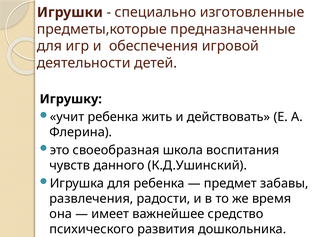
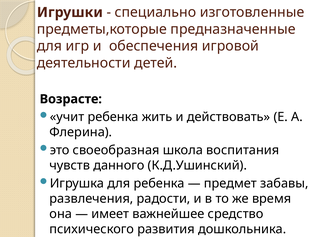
Игрушку: Игрушку -> Возрасте
